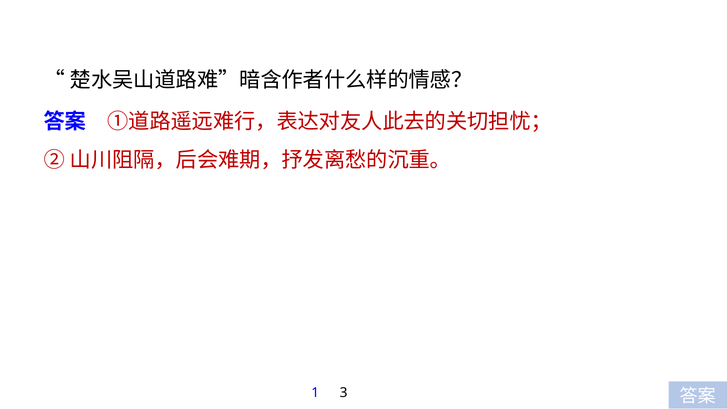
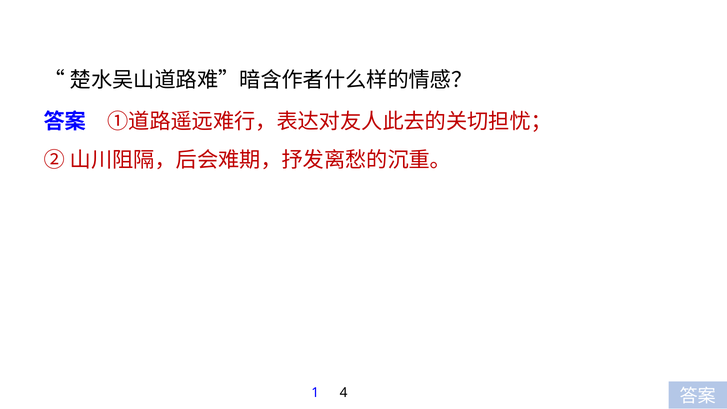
3: 3 -> 4
